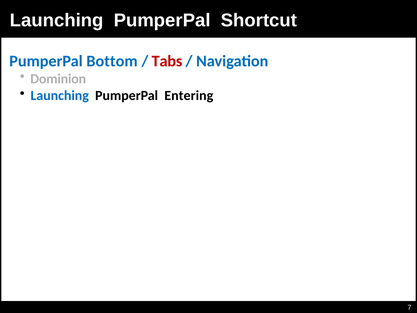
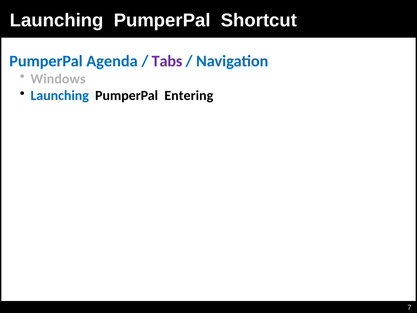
Bottom: Bottom -> Agenda
Tabs colour: red -> purple
Dominion: Dominion -> Windows
